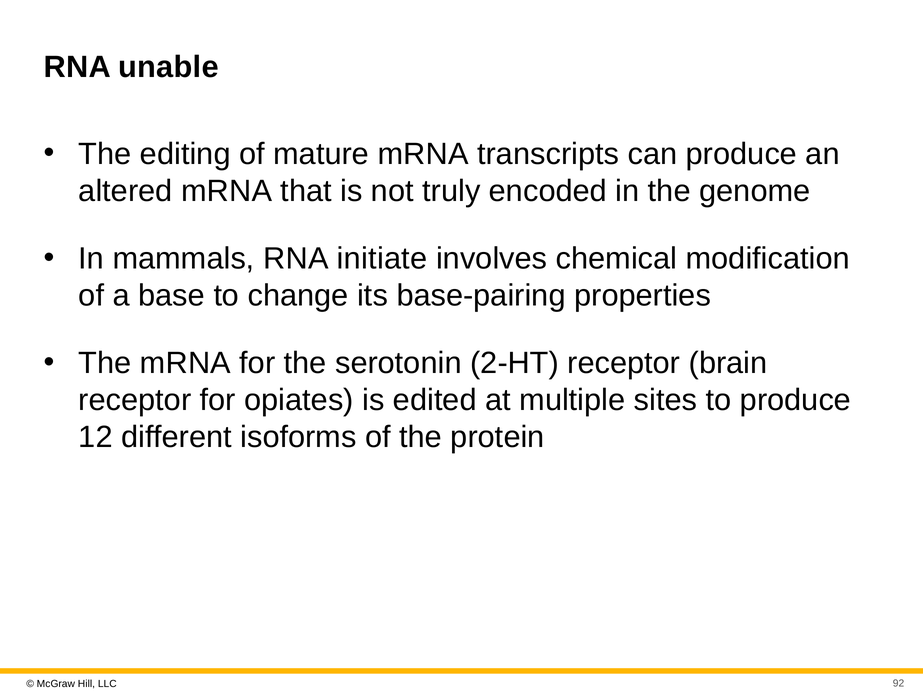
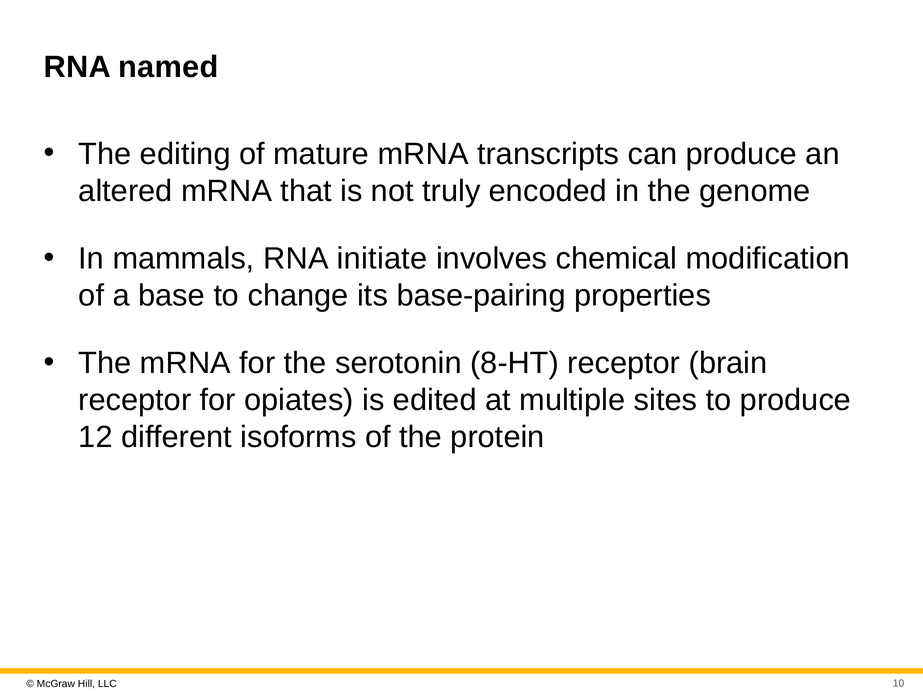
unable: unable -> named
2-HT: 2-HT -> 8-HT
92: 92 -> 10
